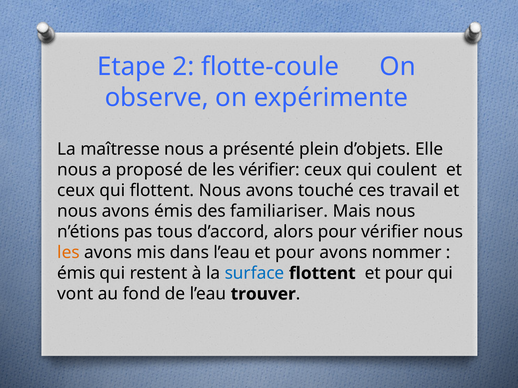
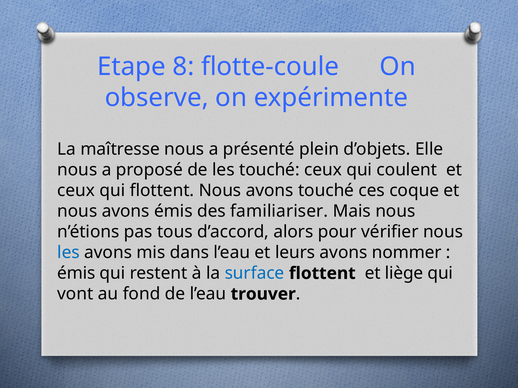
2: 2 -> 8
les vérifier: vérifier -> touché
travail: travail -> coque
les at (68, 253) colour: orange -> blue
l’eau et pour: pour -> leurs
flottent et pour: pour -> liège
